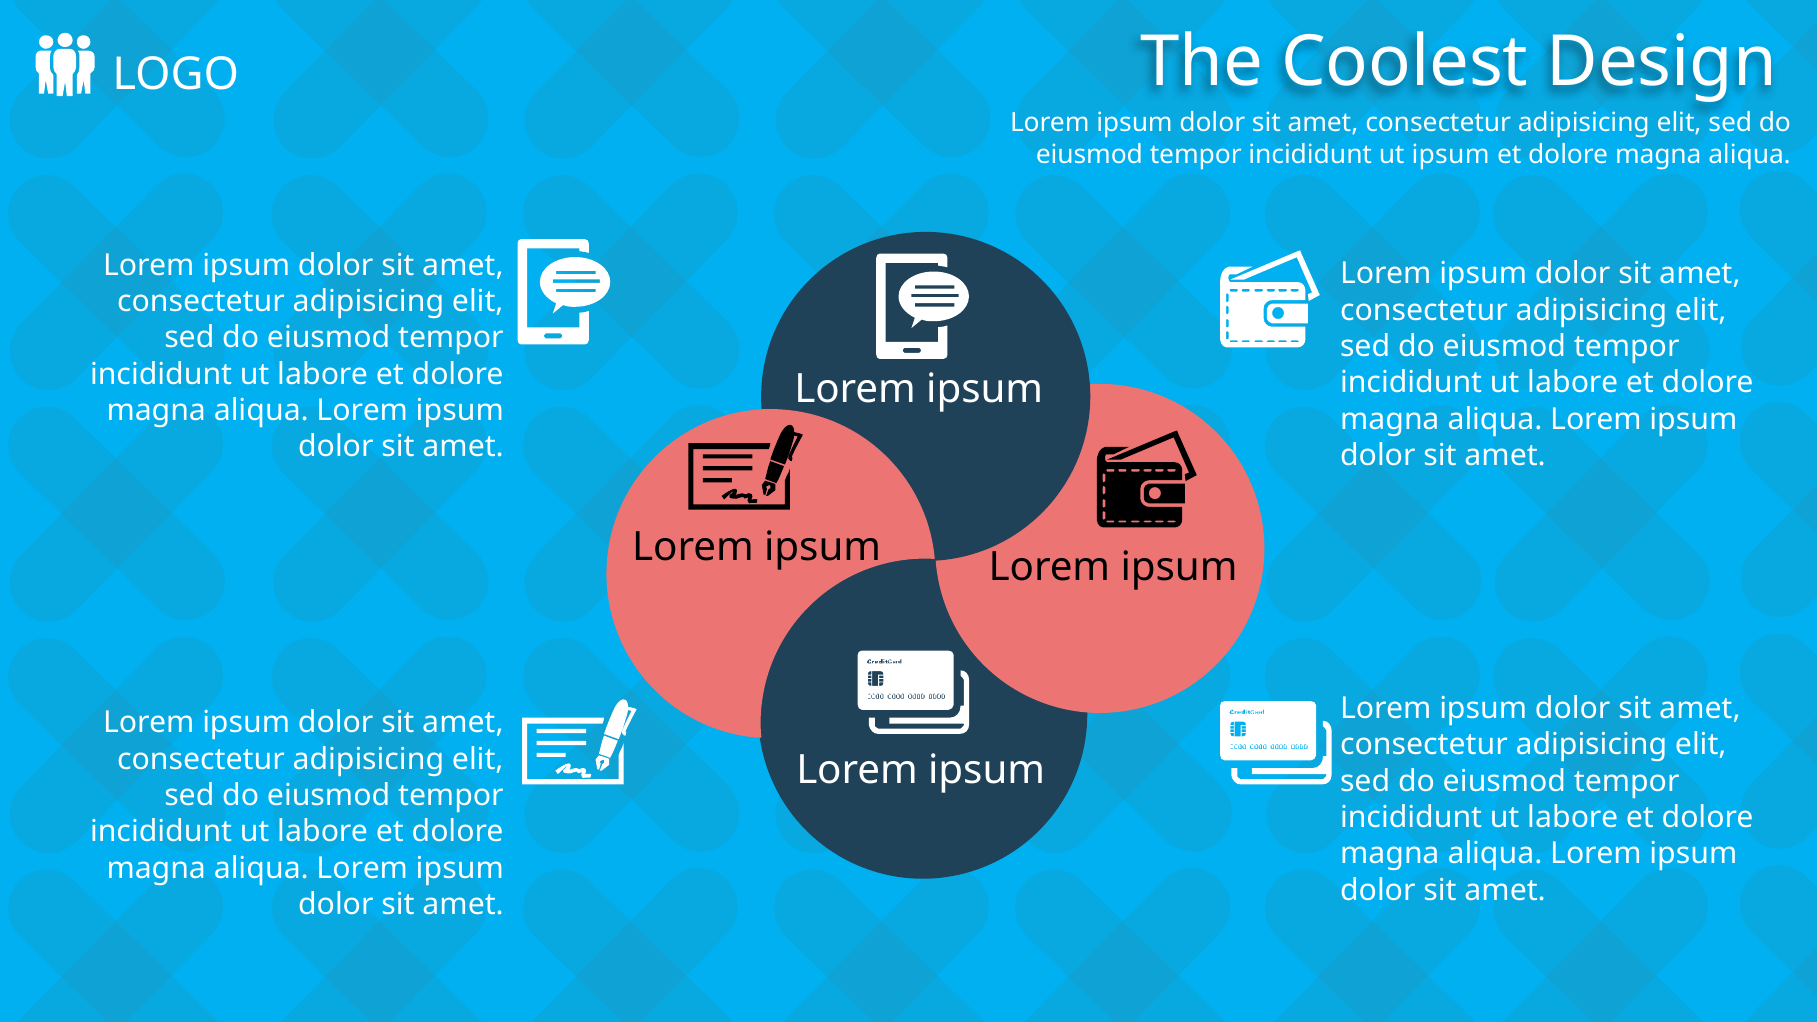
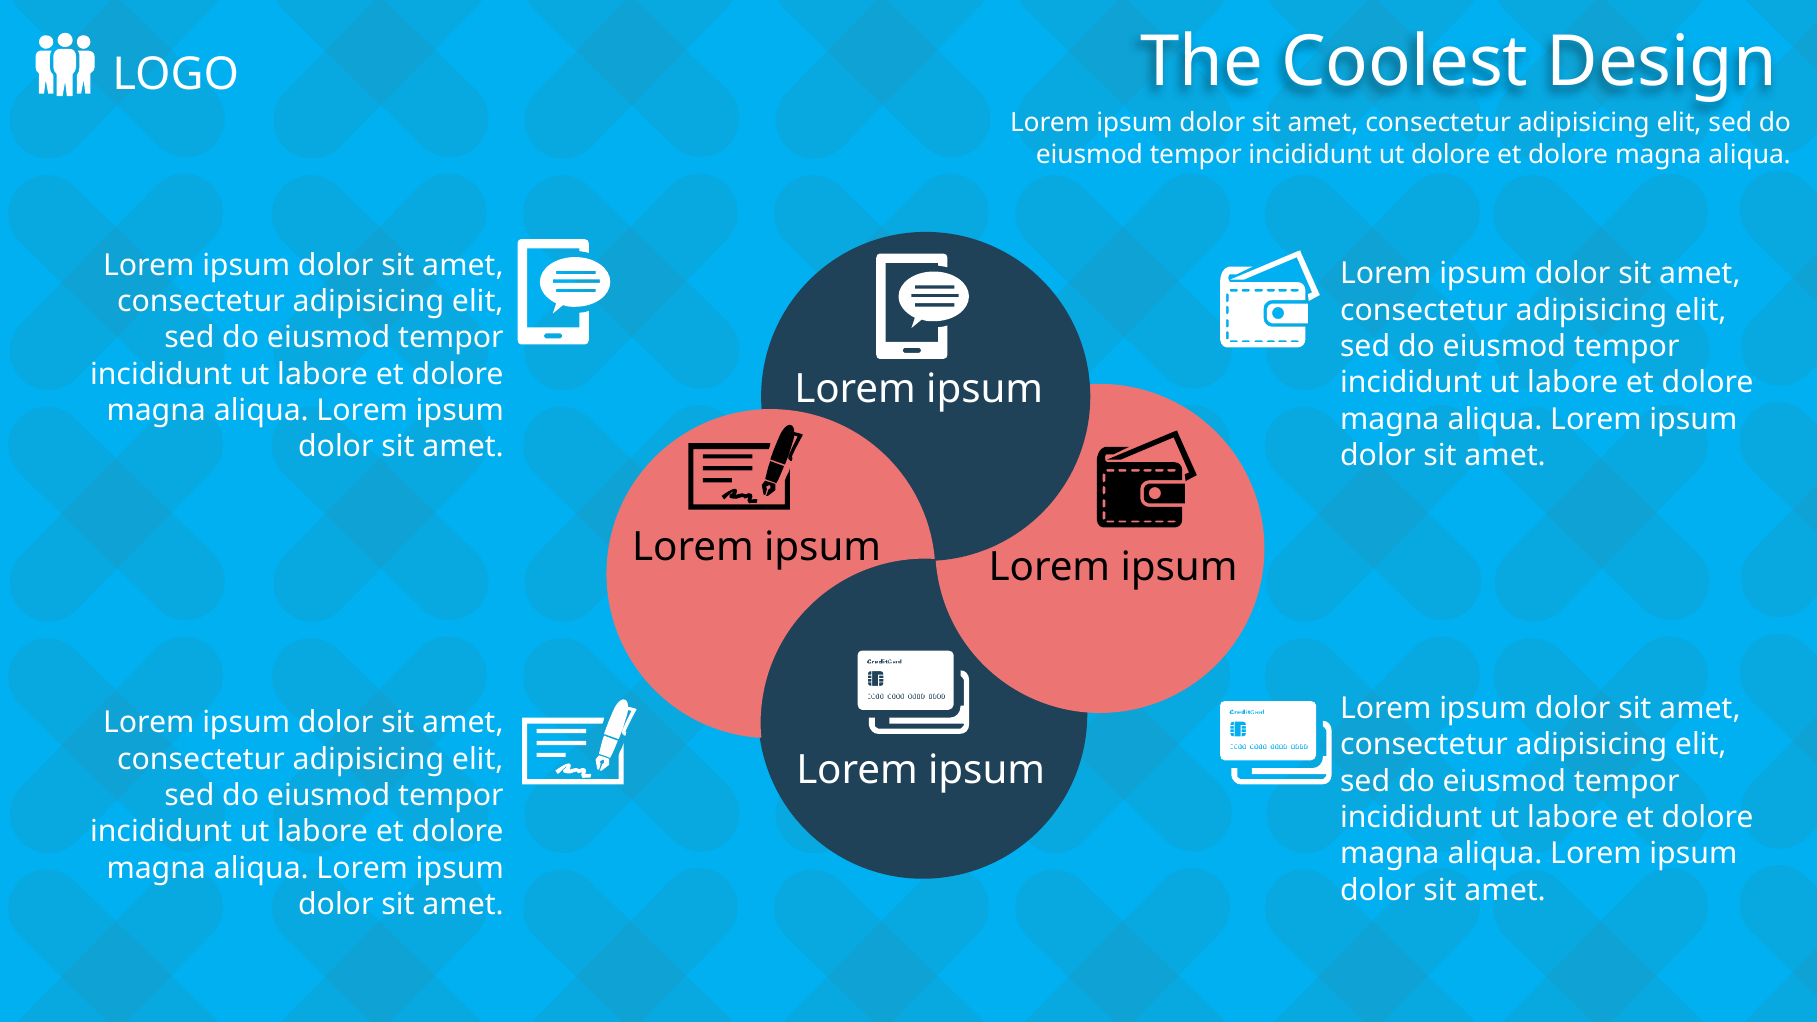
ut ipsum: ipsum -> dolore
